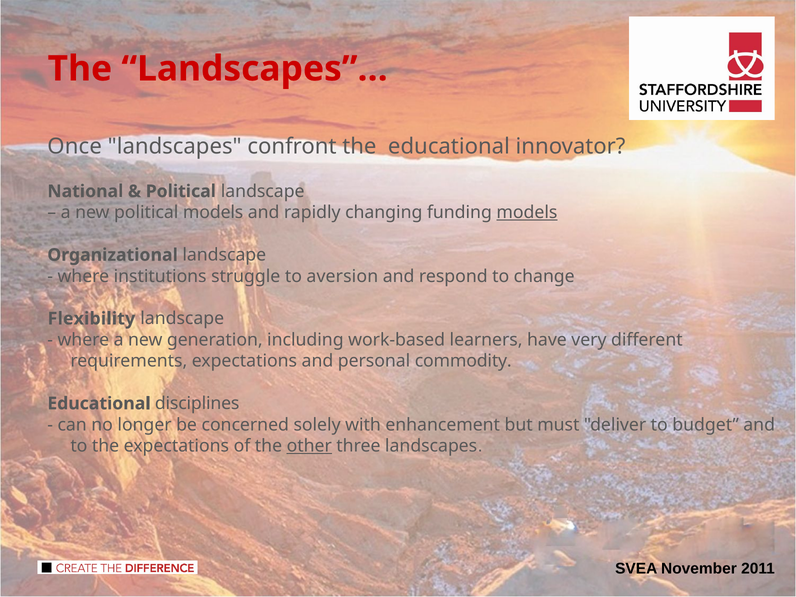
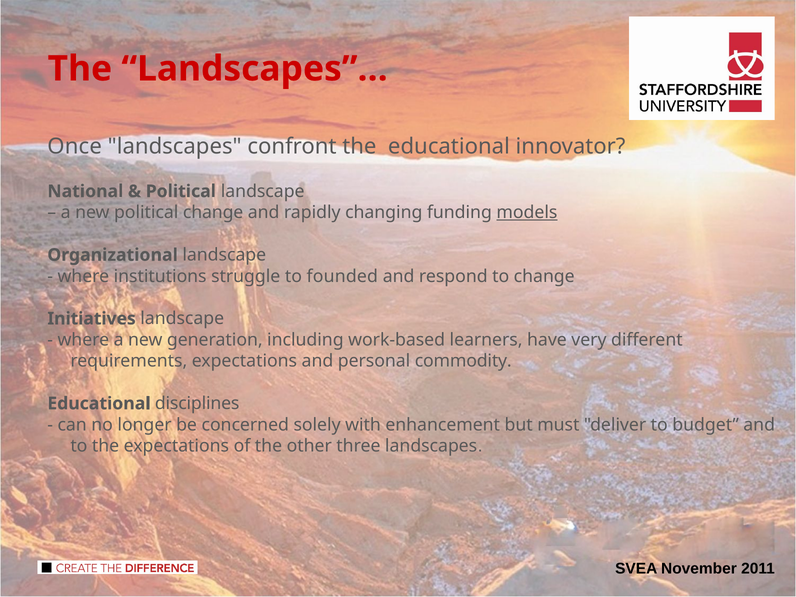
political models: models -> change
aversion: aversion -> founded
Flexibility: Flexibility -> Initiatives
other underline: present -> none
